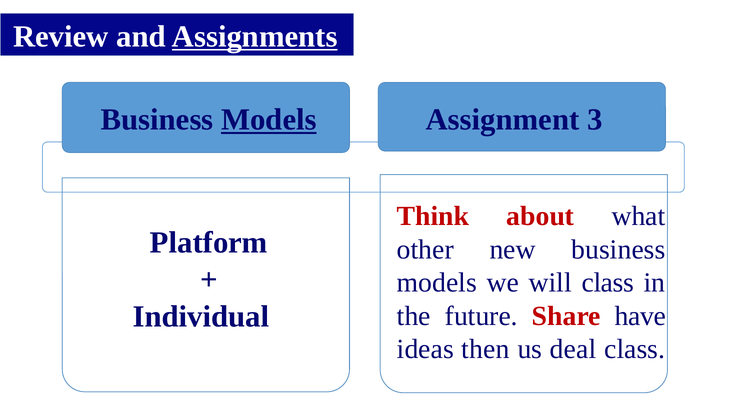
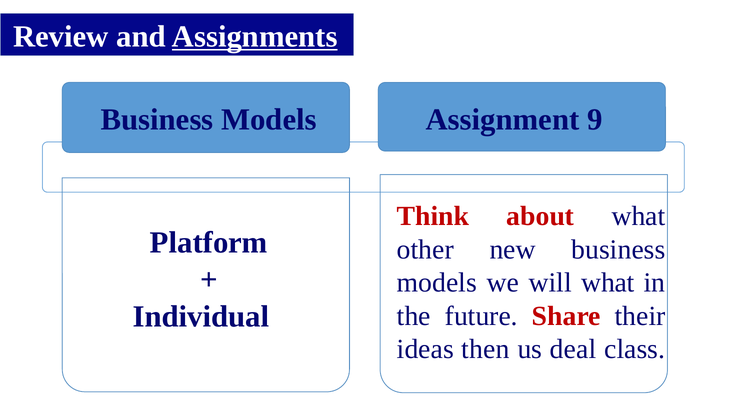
Models at (269, 120) underline: present -> none
3: 3 -> 9
will class: class -> what
have: have -> their
